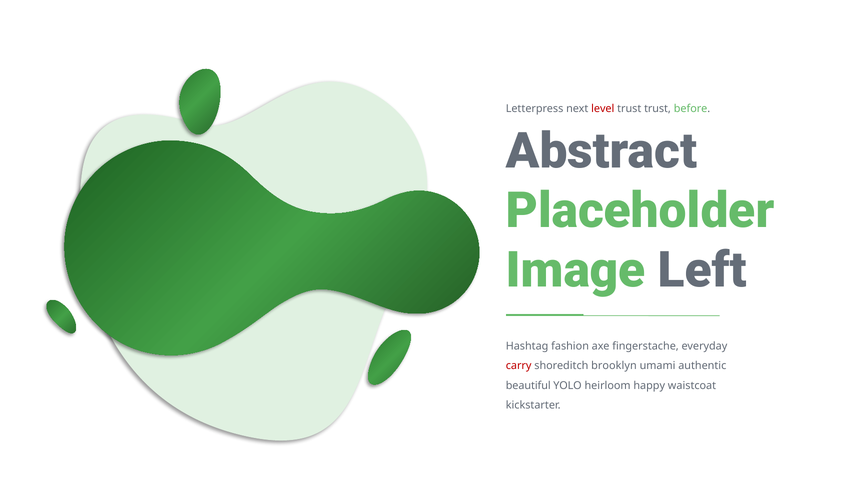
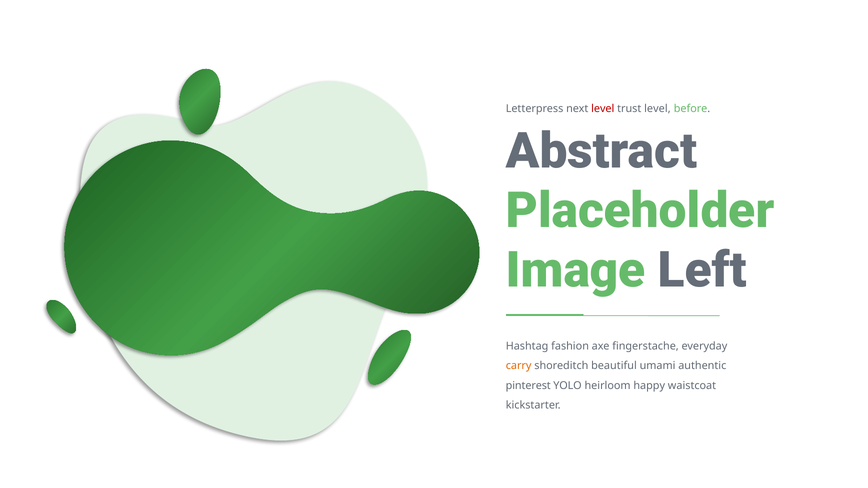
trust trust: trust -> level
carry colour: red -> orange
brooklyn: brooklyn -> beautiful
beautiful: beautiful -> pinterest
